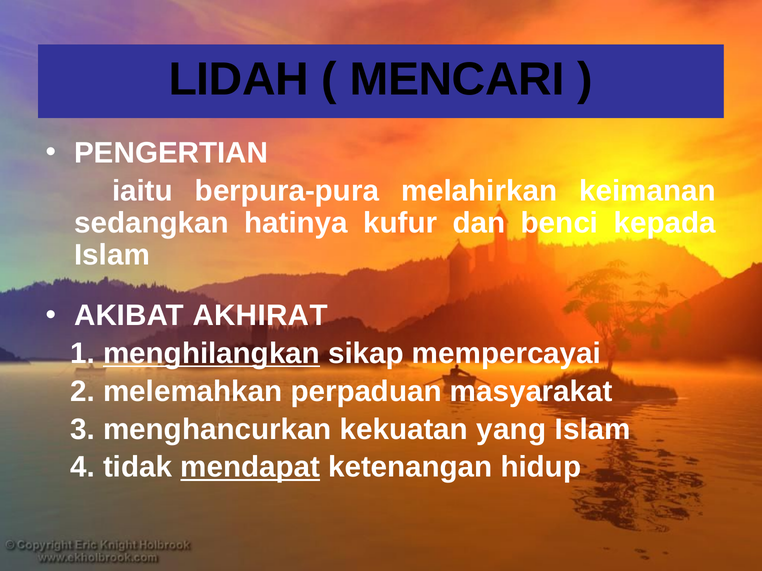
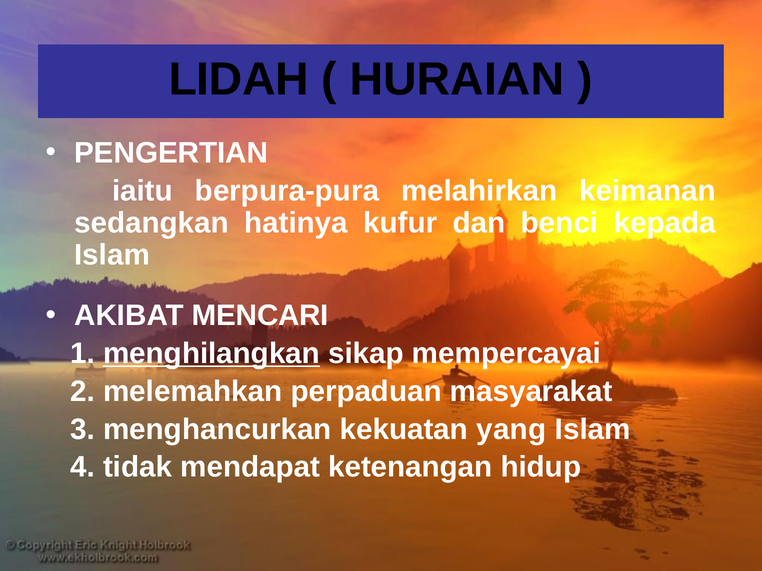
MENCARI: MENCARI -> HURAIAN
AKHIRAT: AKHIRAT -> MENCARI
mendapat underline: present -> none
